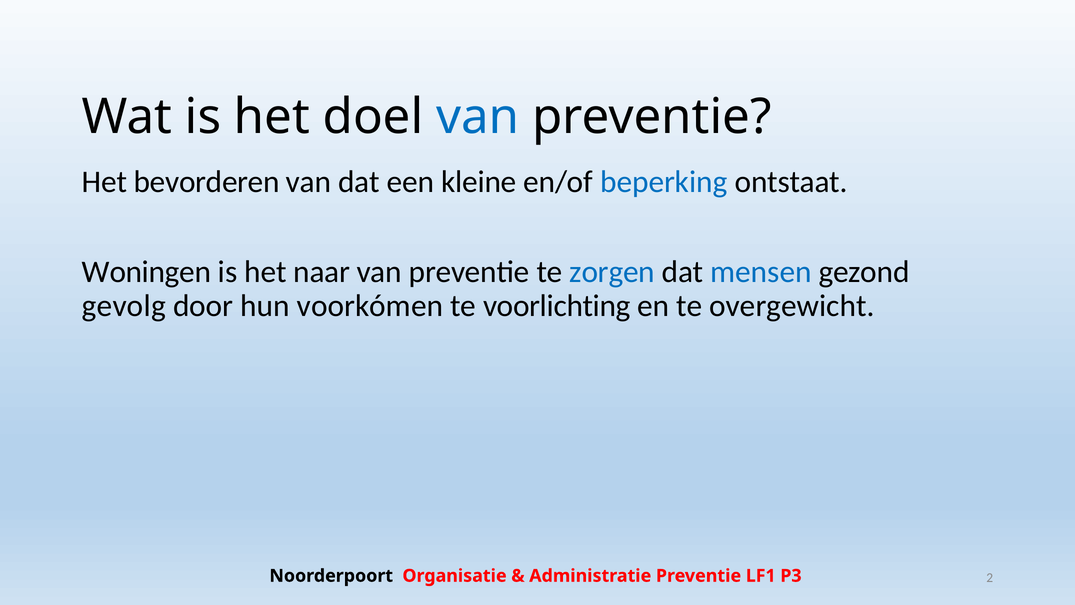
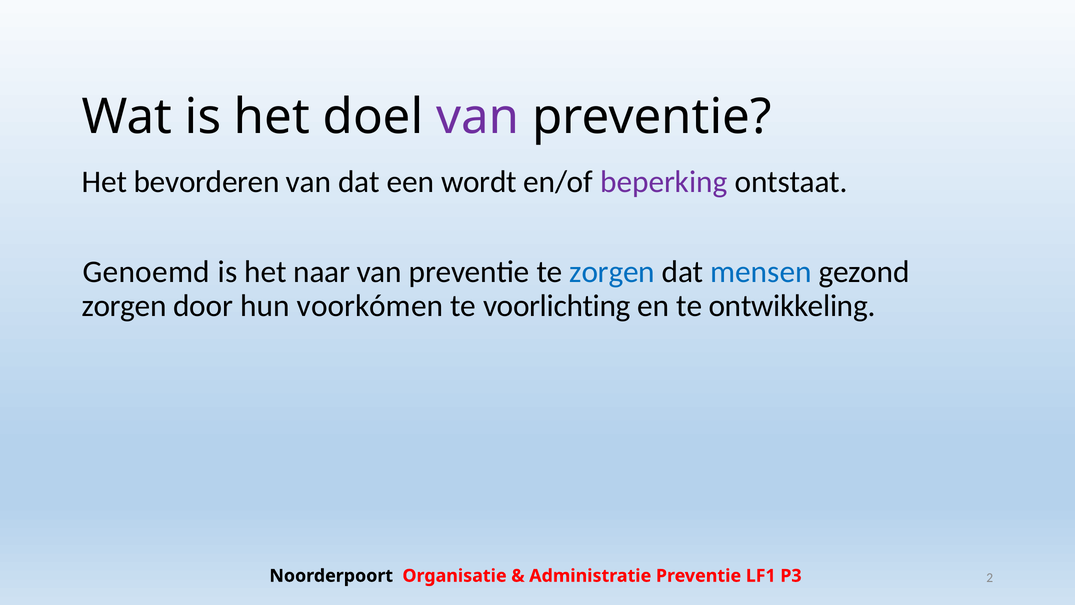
van at (478, 117) colour: blue -> purple
kleine: kleine -> wordt
beperking colour: blue -> purple
Woningen: Woningen -> Genoemd
gevolg at (124, 306): gevolg -> zorgen
overgewicht: overgewicht -> ontwikkeling
